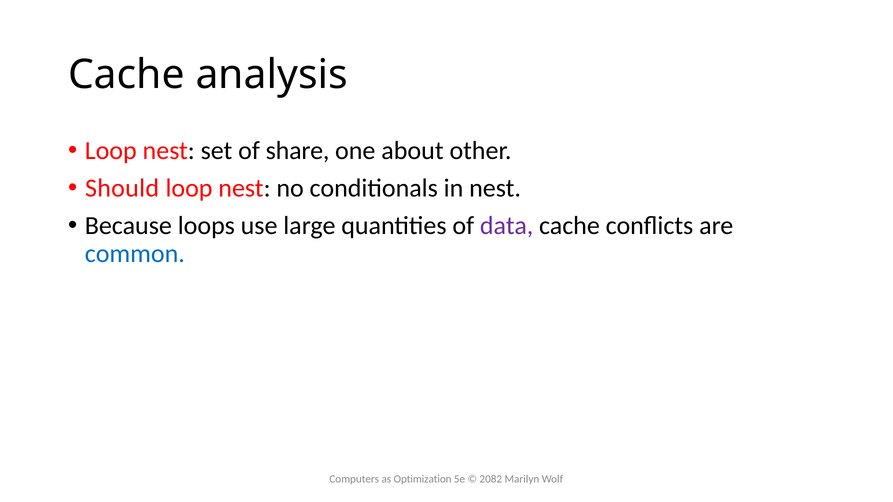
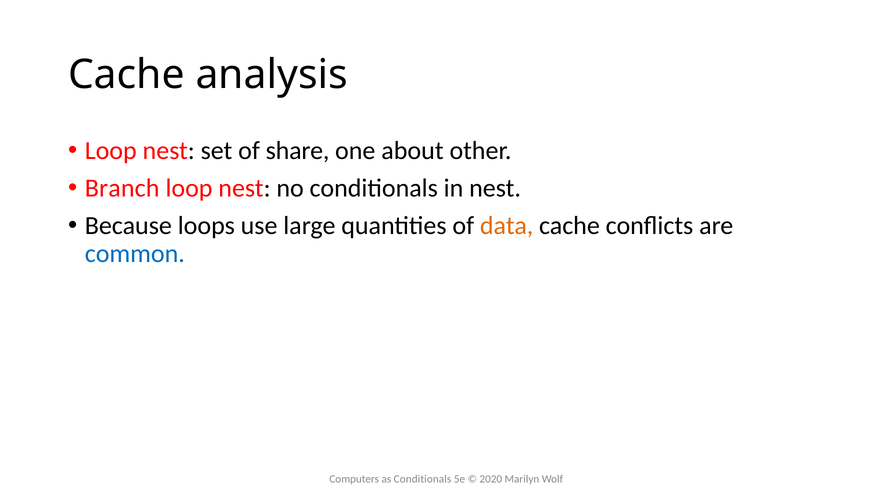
Should: Should -> Branch
data colour: purple -> orange
as Optimization: Optimization -> Conditionals
2082: 2082 -> 2020
